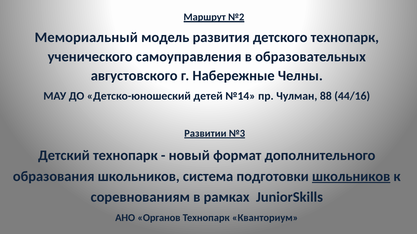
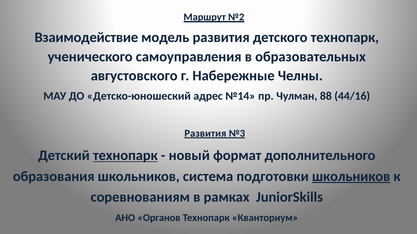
Мемориальный: Мемориальный -> Взаимодействие
детей: детей -> адрес
Развитии at (205, 134): Развитии -> Развития
технопарк at (125, 156) underline: none -> present
